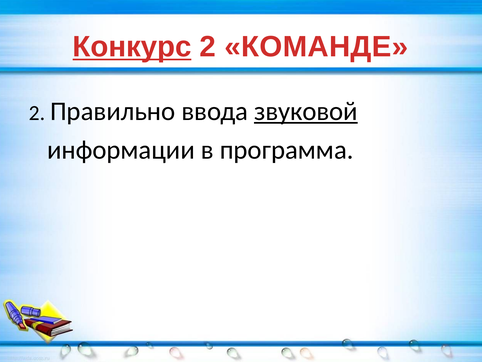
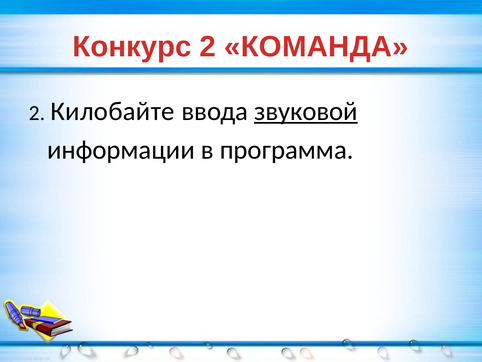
Конкурс underline: present -> none
КОМАНДЕ: КОМАНДЕ -> КОМАНДА
Правильно: Правильно -> Килобайте
